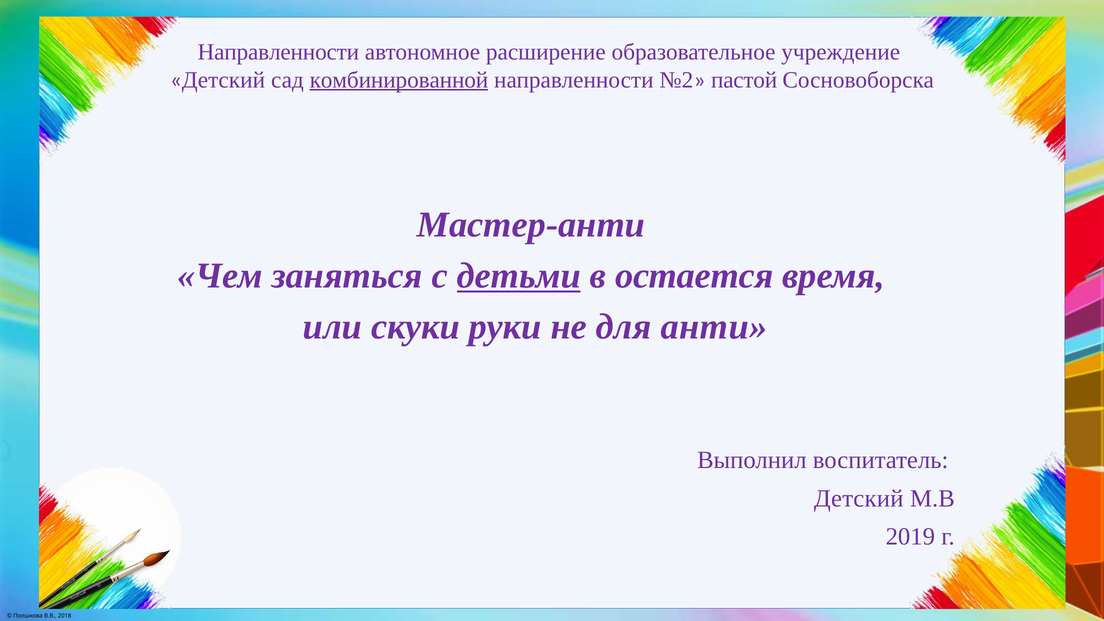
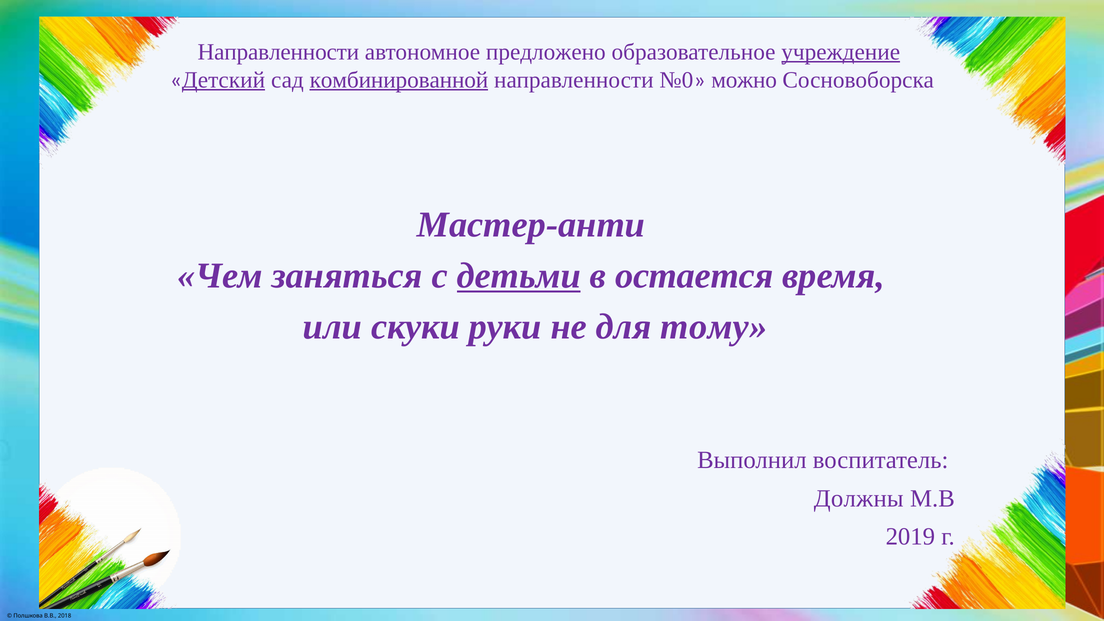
расширение: расширение -> предложено
учреждение underline: none -> present
Детский at (224, 80) underline: none -> present
№2: №2 -> №0
пастой: пастой -> можно
анти: анти -> тому
Детский at (859, 498): Детский -> Должны
